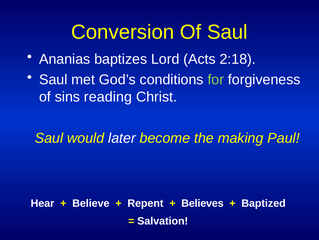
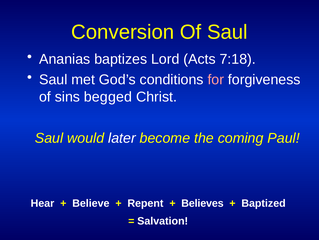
2:18: 2:18 -> 7:18
for colour: light green -> pink
reading: reading -> begged
making: making -> coming
